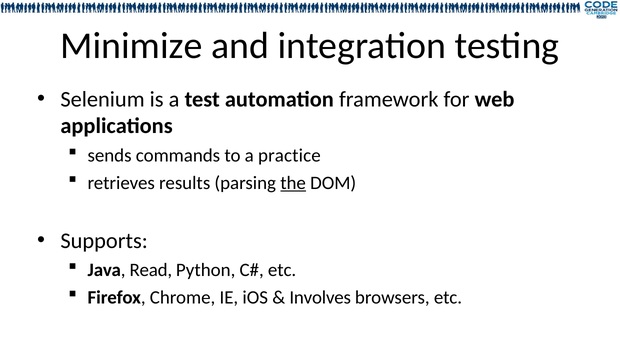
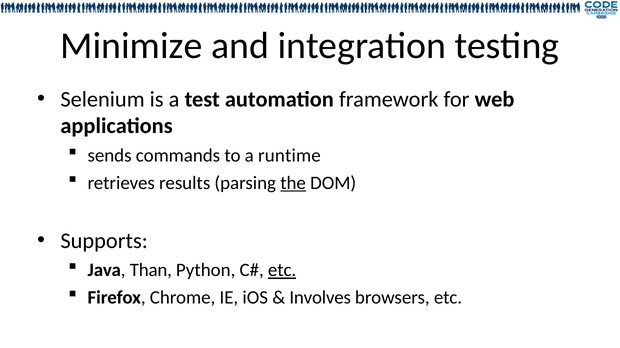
practice: practice -> runtime
Read: Read -> Than
etc at (282, 271) underline: none -> present
